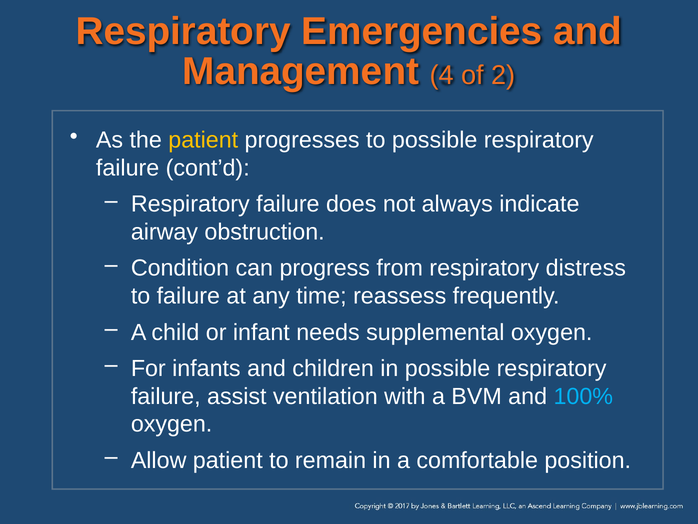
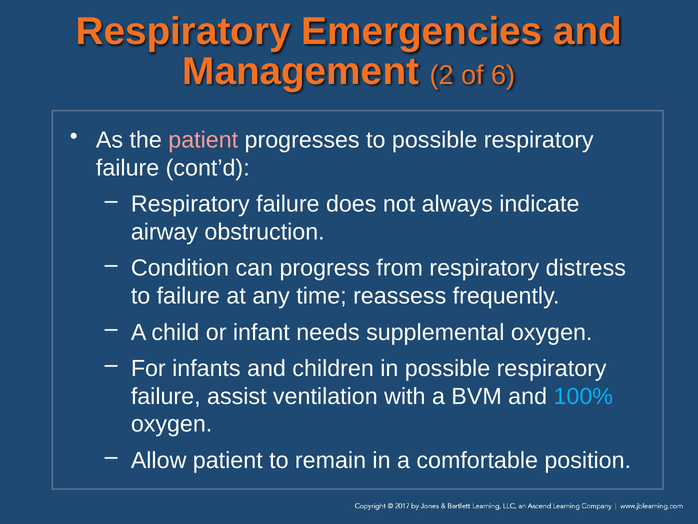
4: 4 -> 2
2: 2 -> 6
patient at (203, 140) colour: yellow -> pink
